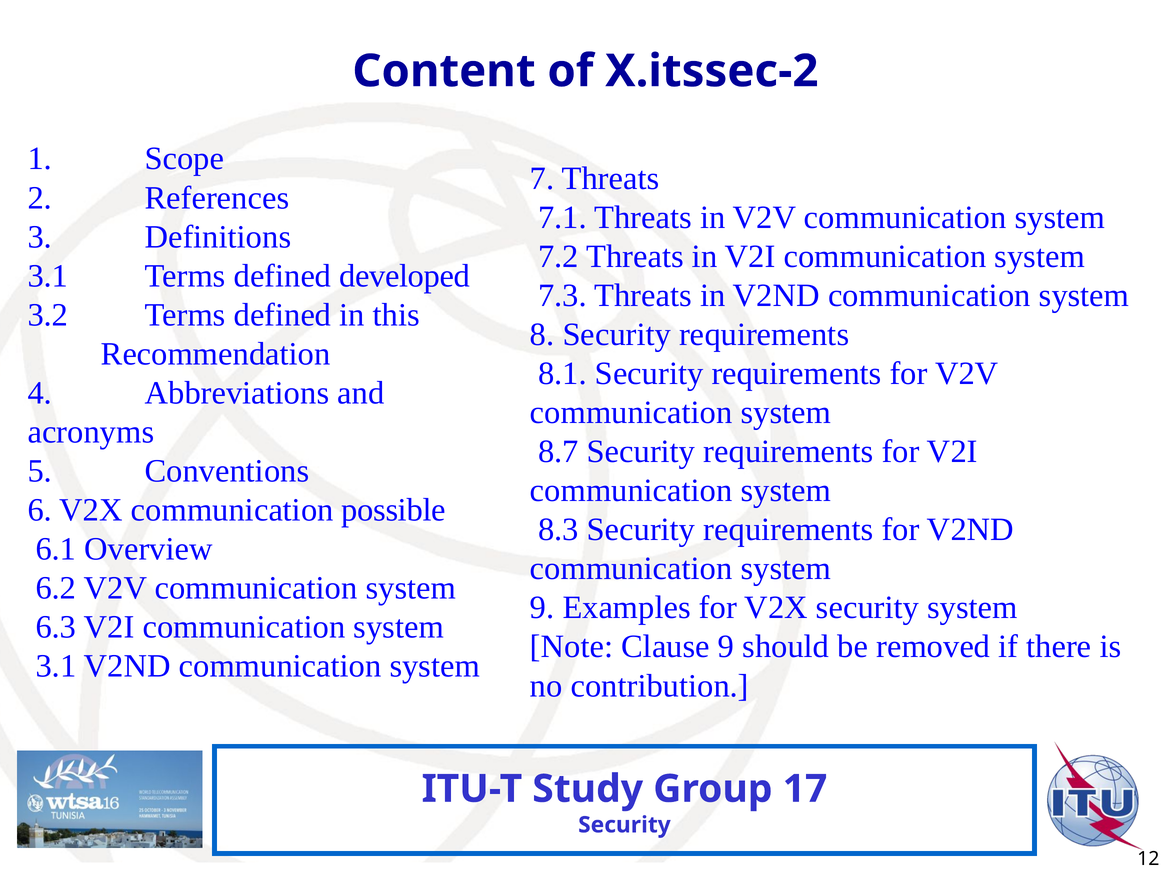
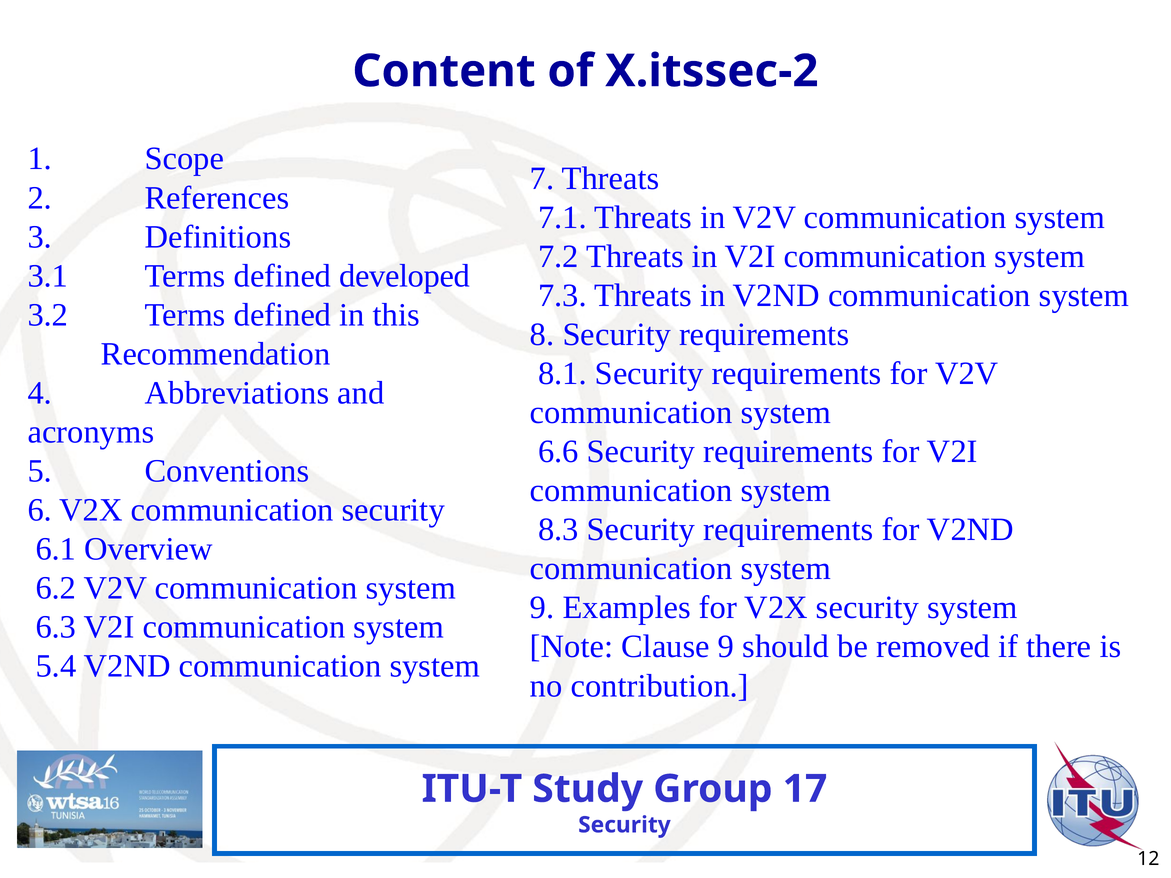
8.7: 8.7 -> 6.6
communication possible: possible -> security
3.1 at (56, 666): 3.1 -> 5.4
